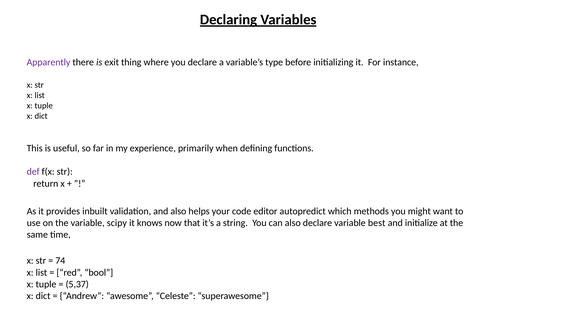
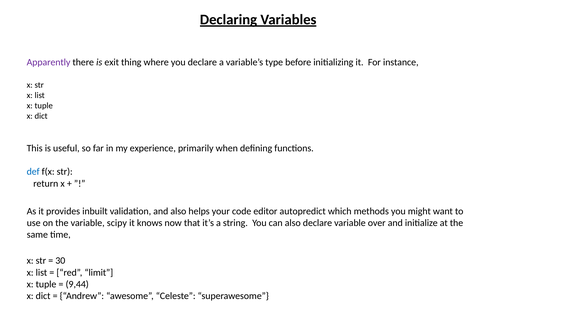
def colour: purple -> blue
best: best -> over
74: 74 -> 30
bool: bool -> limit
5,37: 5,37 -> 9,44
